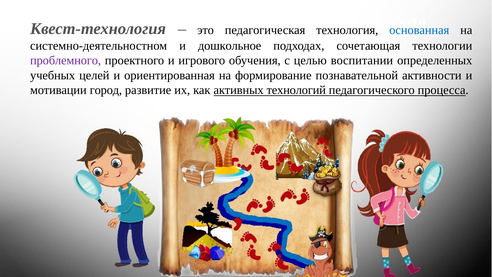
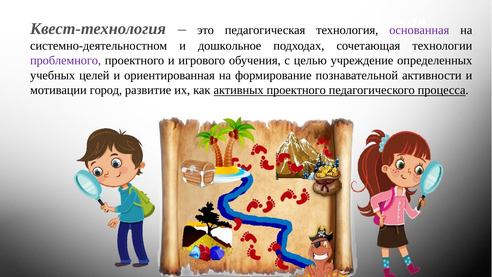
основанная colour: blue -> purple
воспитании: воспитании -> учреждение
активных технологий: технологий -> проектного
